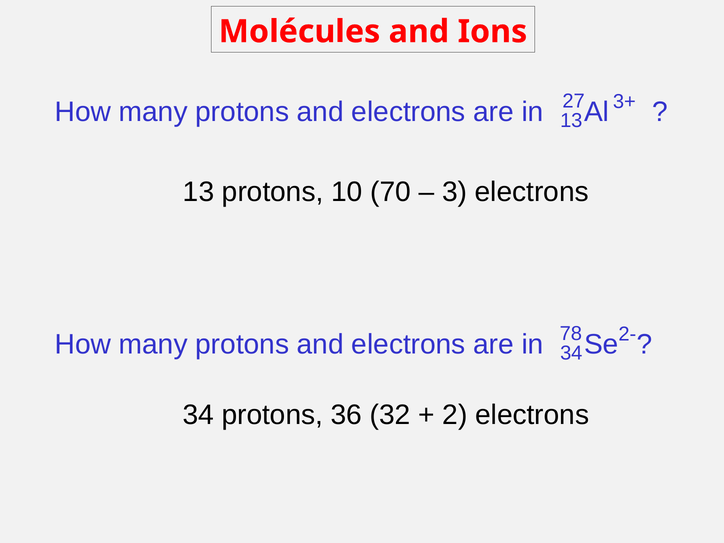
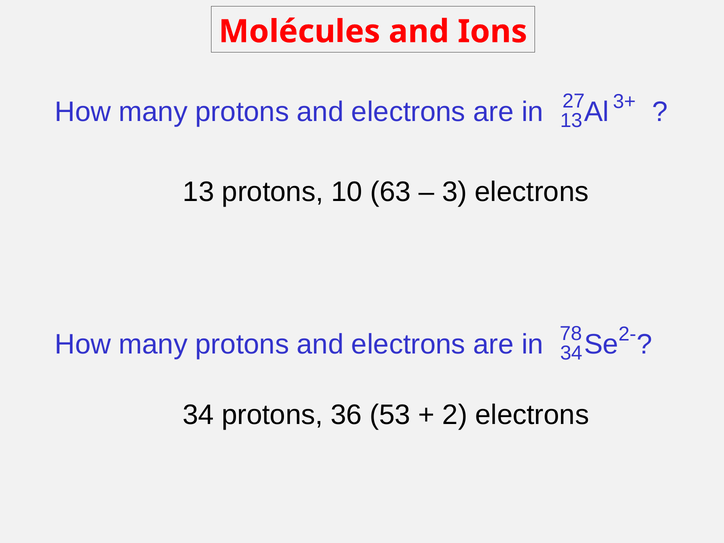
70: 70 -> 63
32: 32 -> 53
